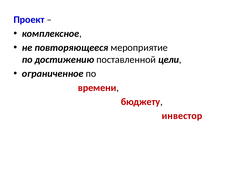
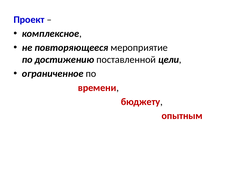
инвестор: инвестор -> опытным
